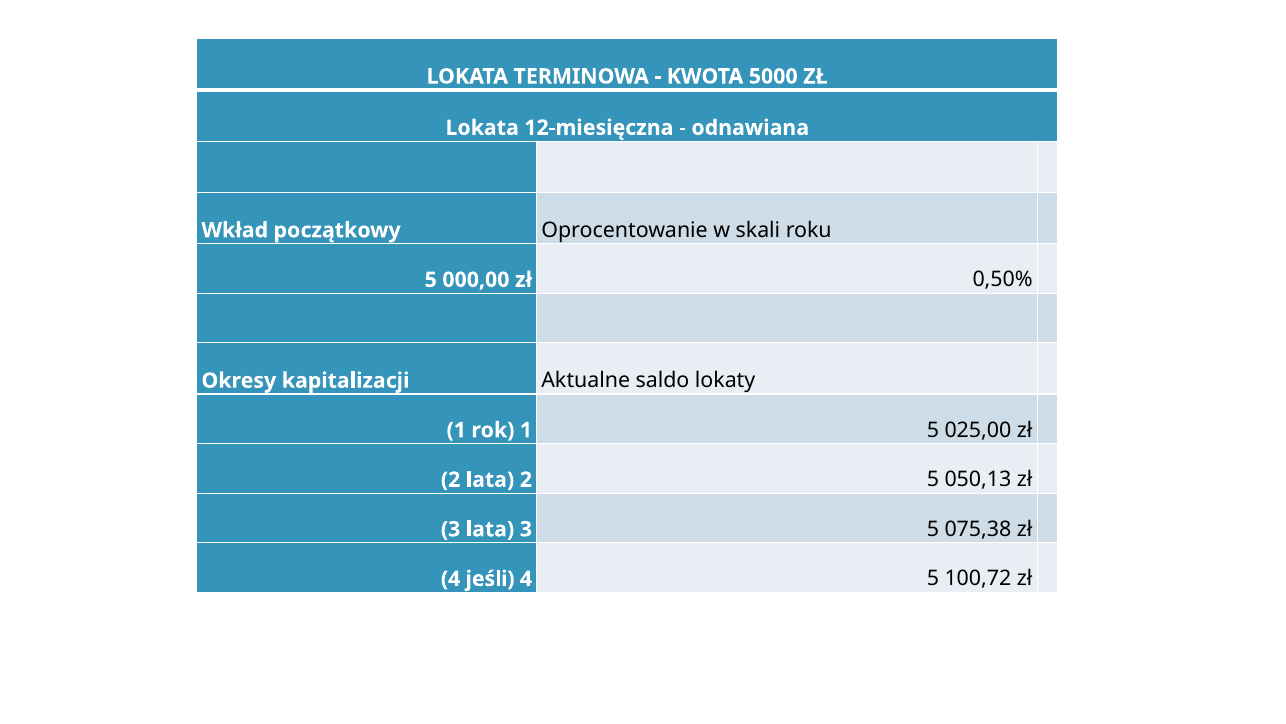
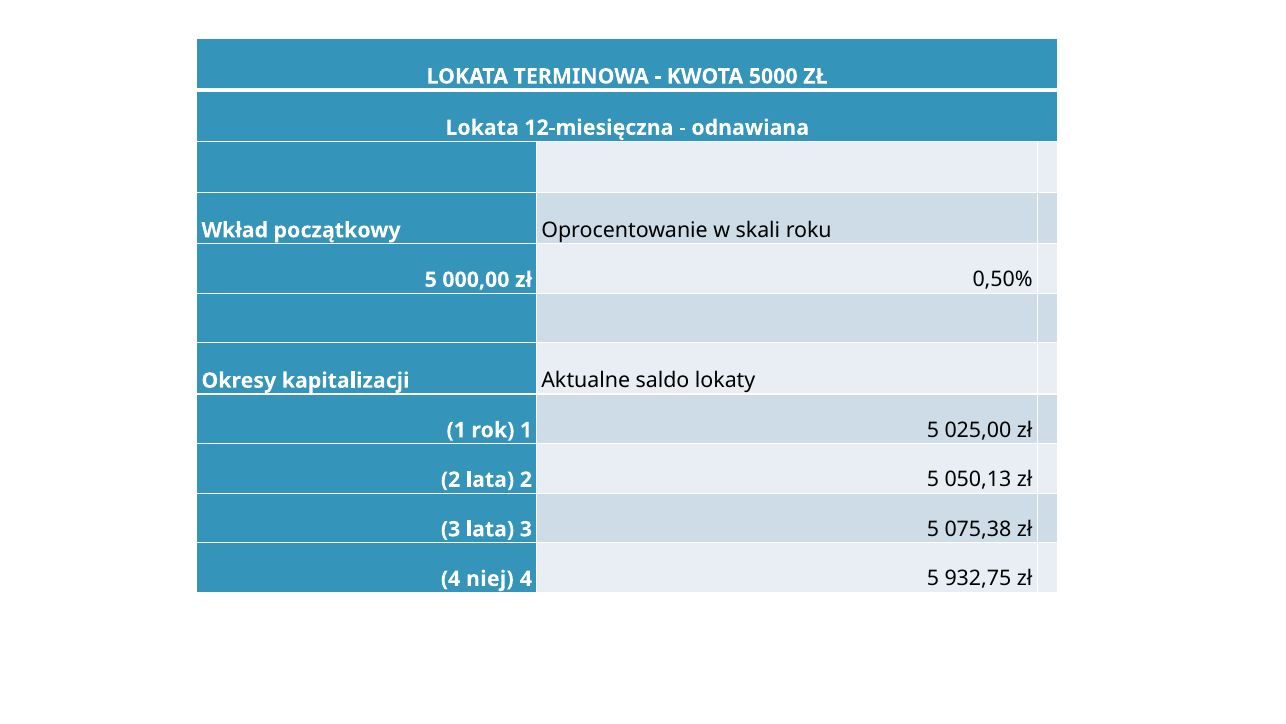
jeśli: jeśli -> niej
100,72: 100,72 -> 932,75
